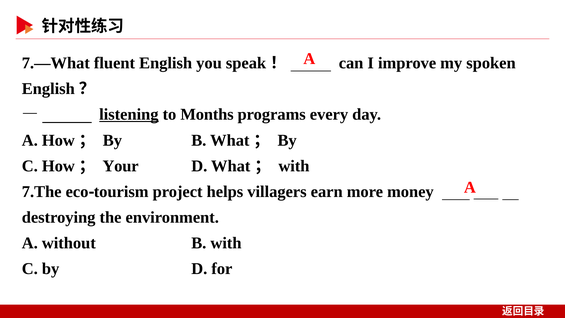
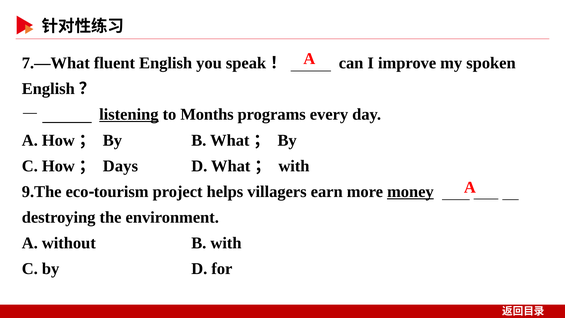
Your: Your -> Days
7.The: 7.The -> 9.The
money underline: none -> present
